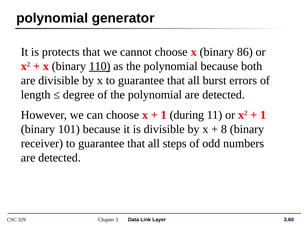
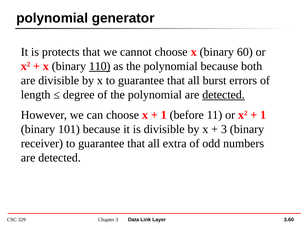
86: 86 -> 60
detected at (224, 95) underline: none -> present
during: during -> before
8 at (224, 130): 8 -> 3
steps: steps -> extra
